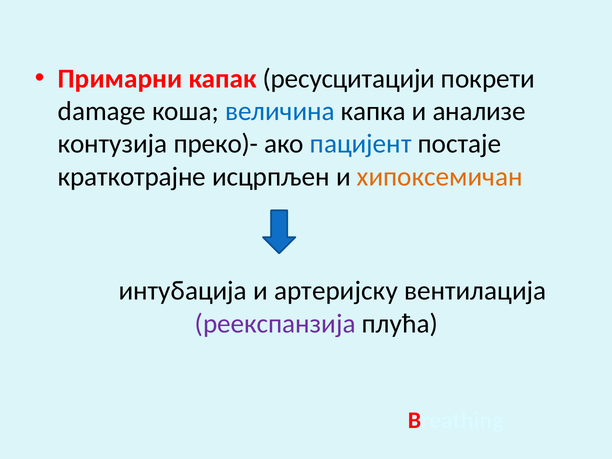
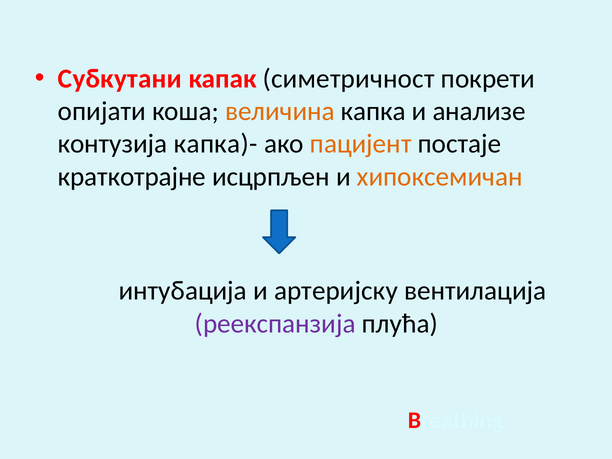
Примарни: Примарни -> Субкутани
ресусцитацији: ресусцитацији -> симетричност
damage: damage -> опијати
величина colour: blue -> orange
преко)-: преко)- -> капка)-
пацијент colour: blue -> orange
